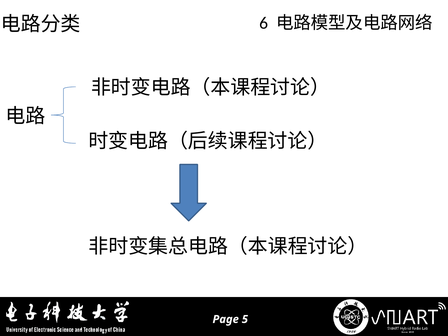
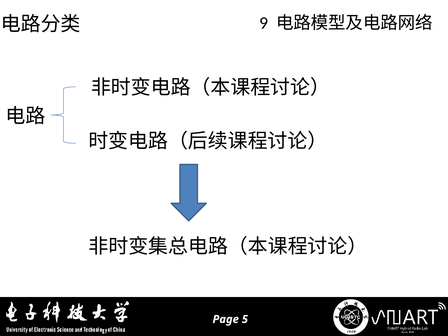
6: 6 -> 9
